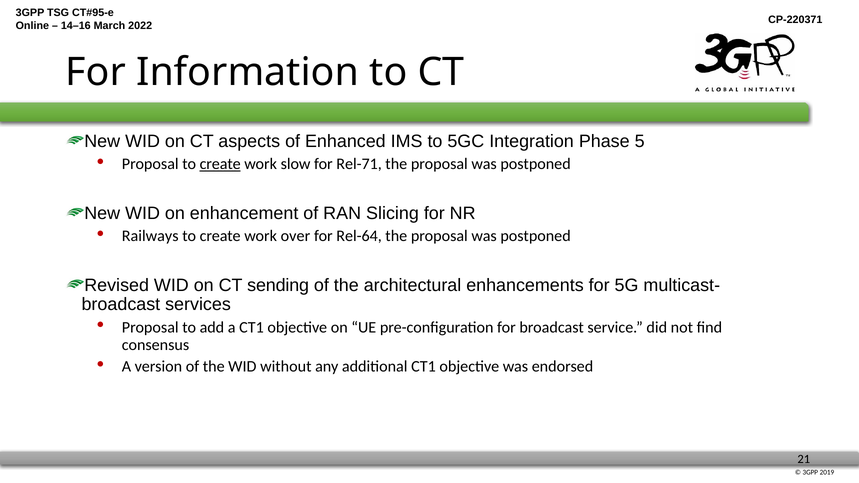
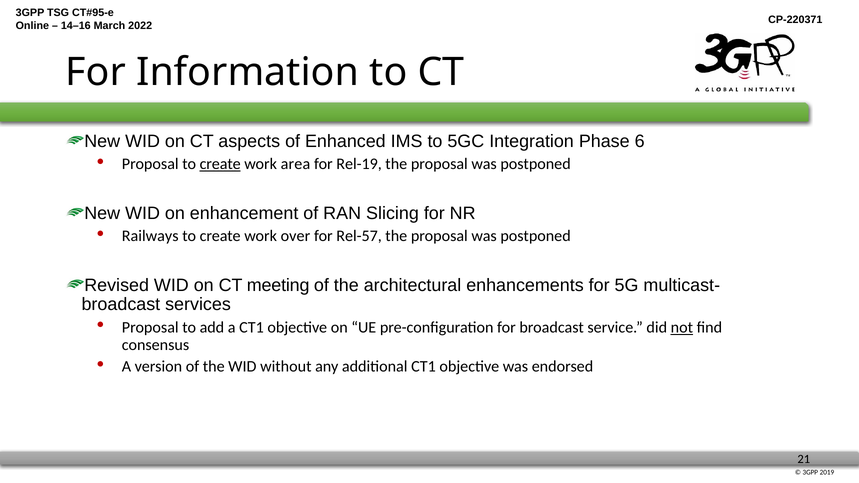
5: 5 -> 6
slow: slow -> area
Rel-71: Rel-71 -> Rel-19
Rel-64: Rel-64 -> Rel-57
sending: sending -> meeting
not underline: none -> present
